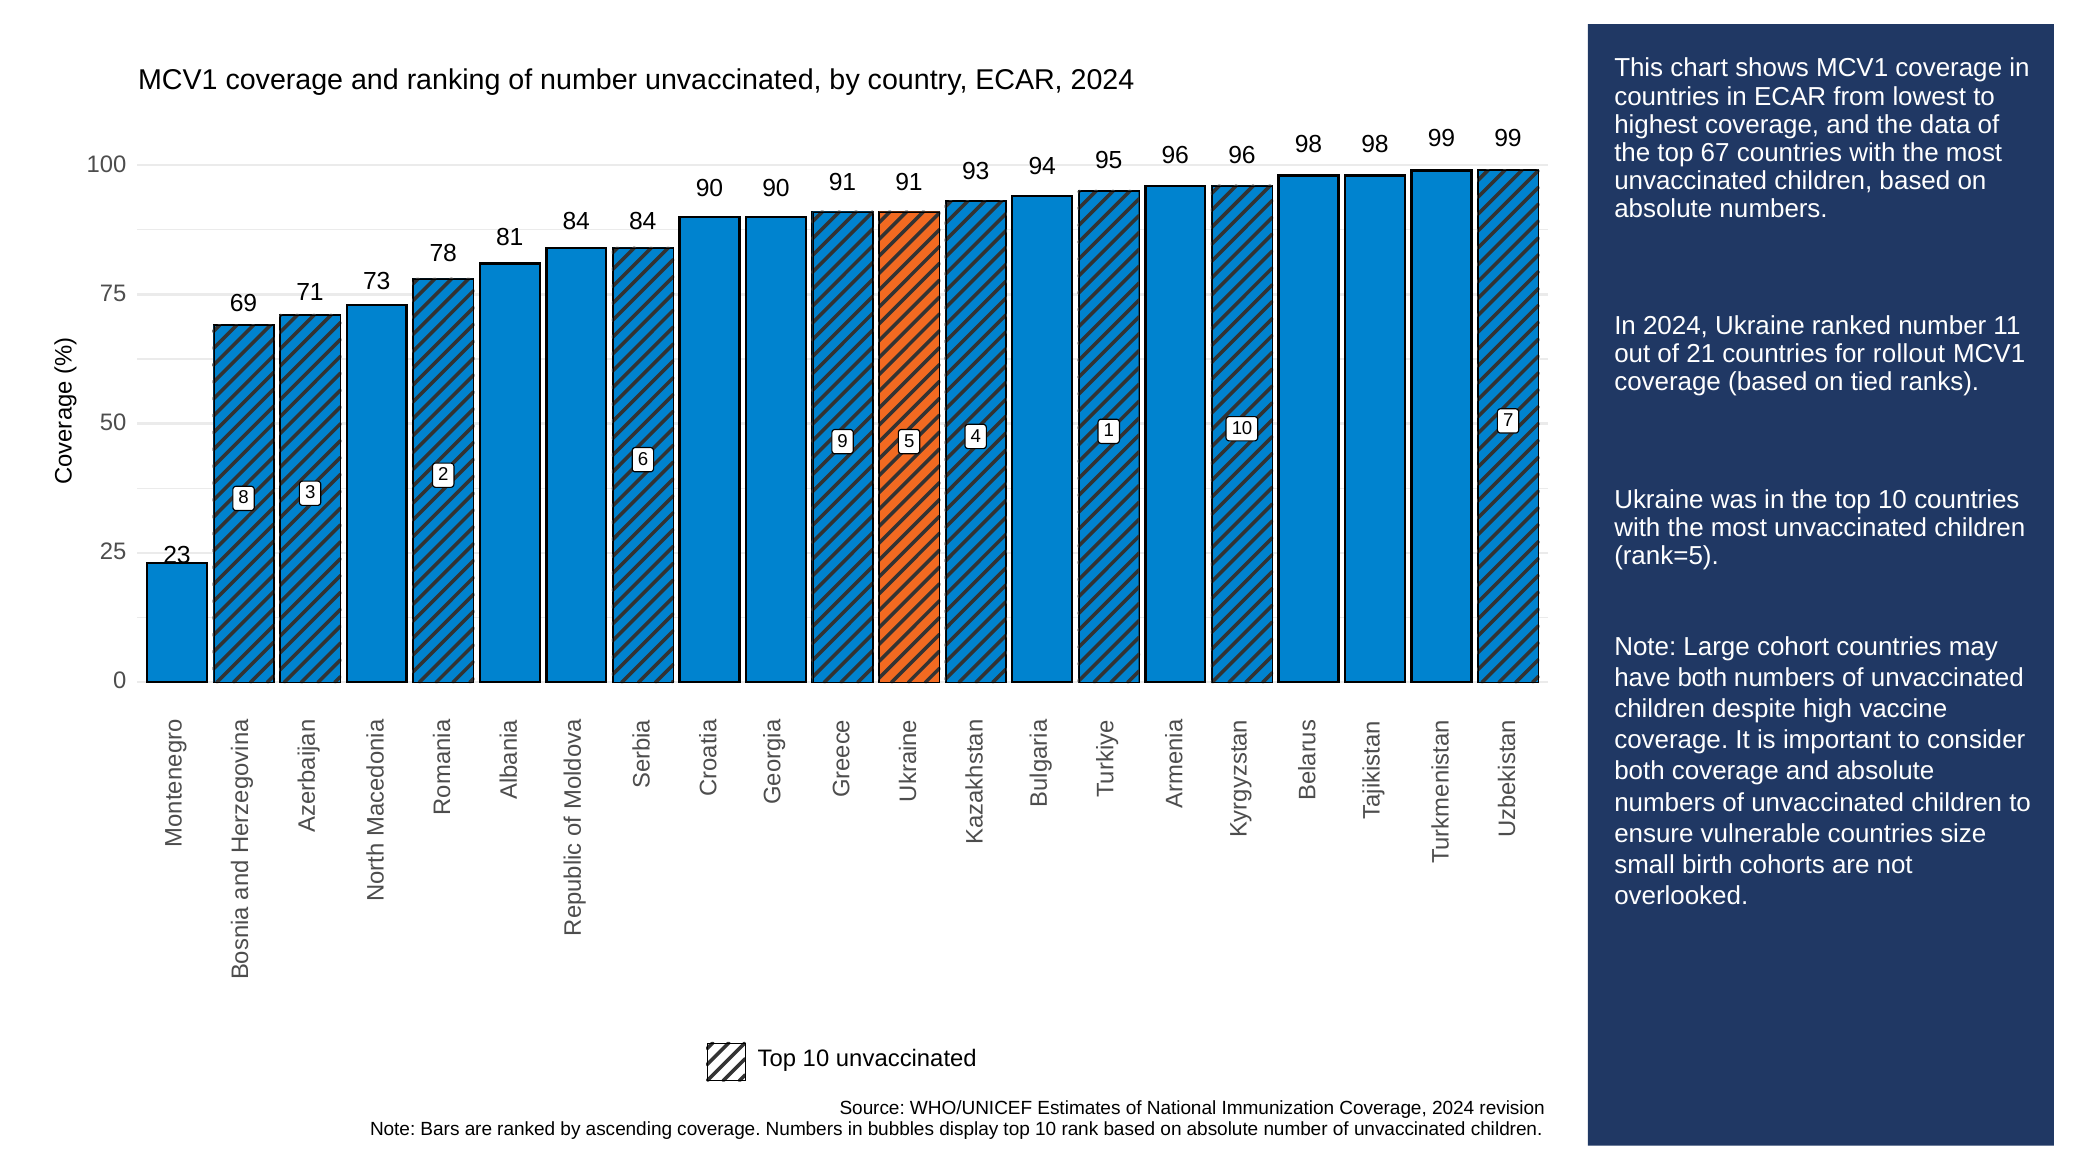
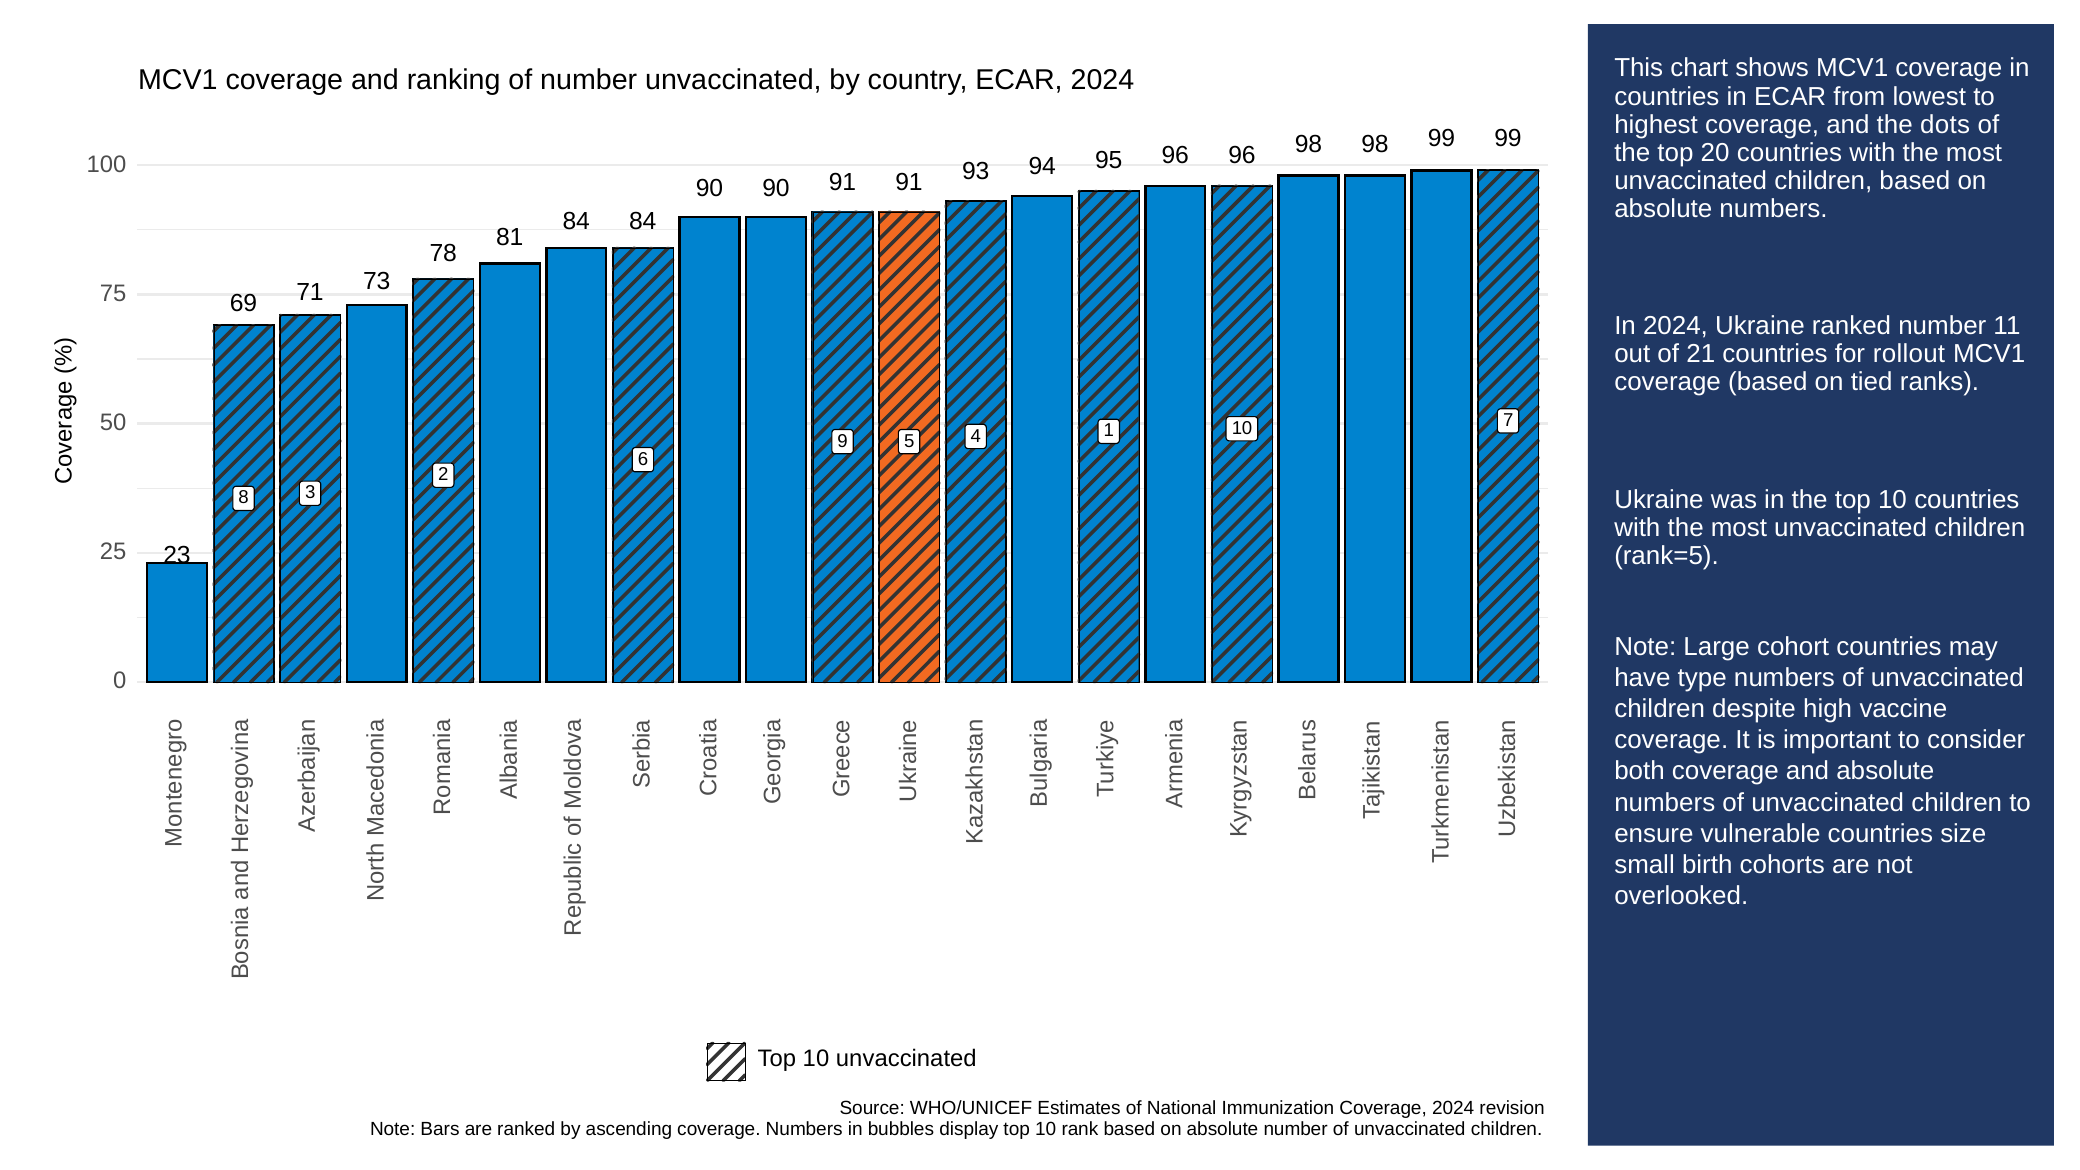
data: data -> dots
67: 67 -> 20
have both: both -> type
